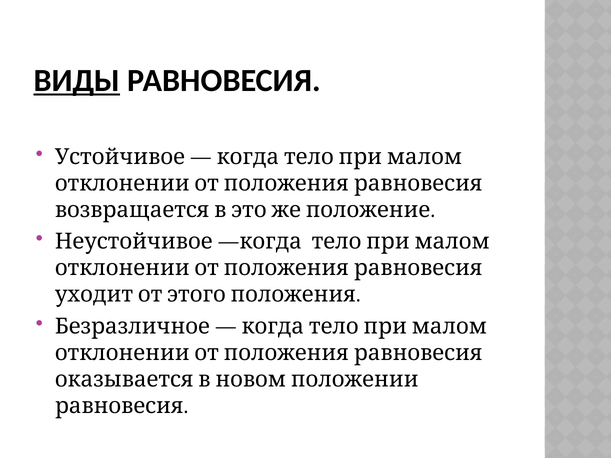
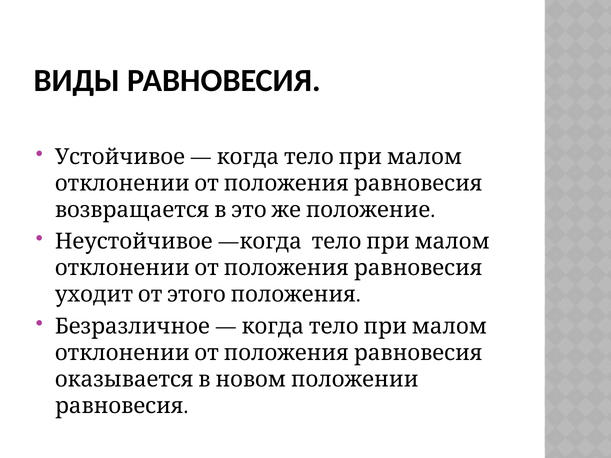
ВИДЫ underline: present -> none
